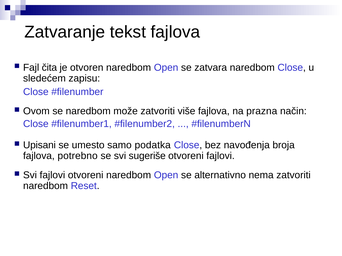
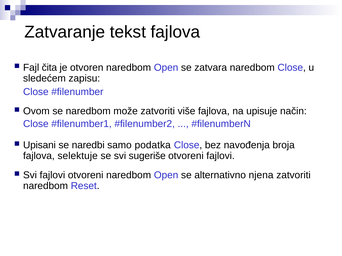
prazna: prazna -> upisuje
umesto: umesto -> naredbi
potrebno: potrebno -> selektuje
nema: nema -> njena
